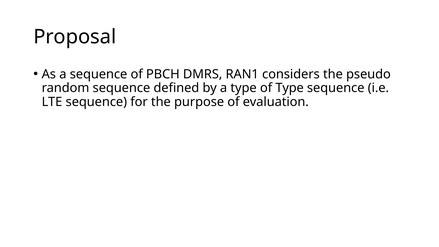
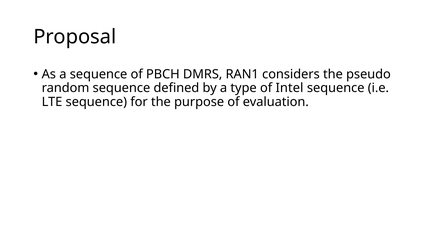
of Type: Type -> Intel
